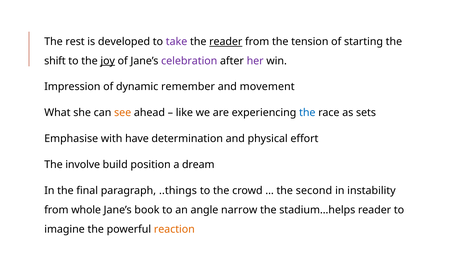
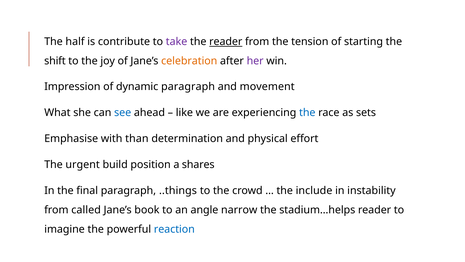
rest: rest -> half
developed: developed -> contribute
joy underline: present -> none
celebration colour: purple -> orange
dynamic remember: remember -> paragraph
see colour: orange -> blue
have: have -> than
involve: involve -> urgent
dream: dream -> shares
second: second -> include
whole: whole -> called
reaction colour: orange -> blue
